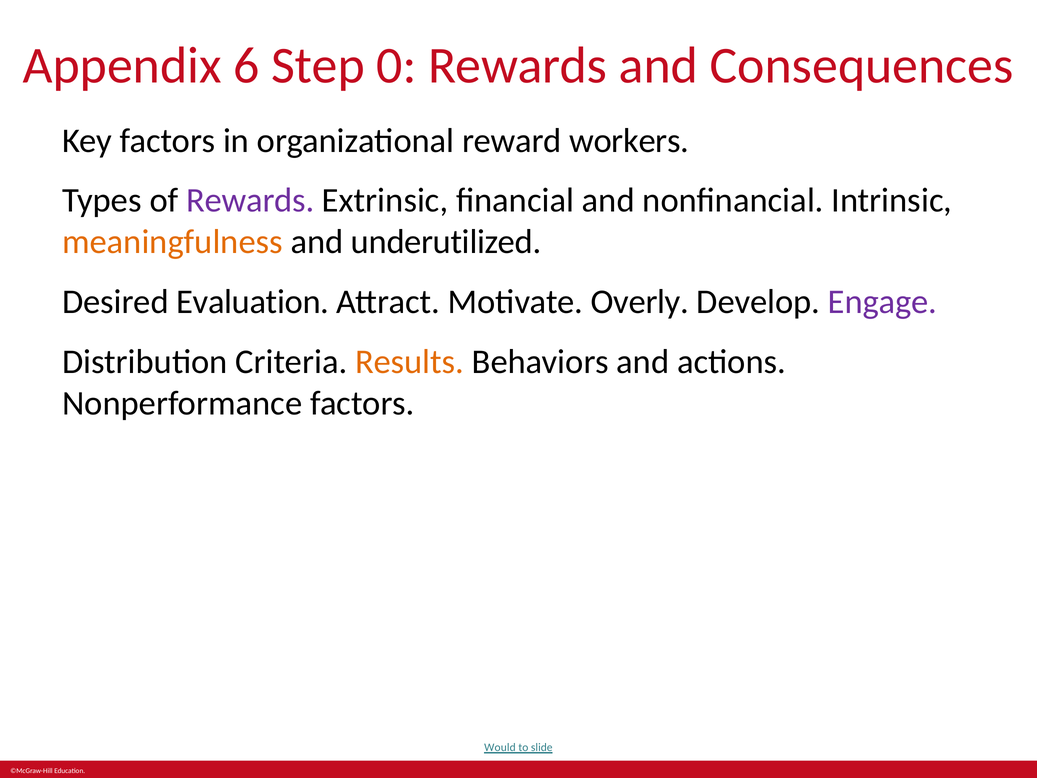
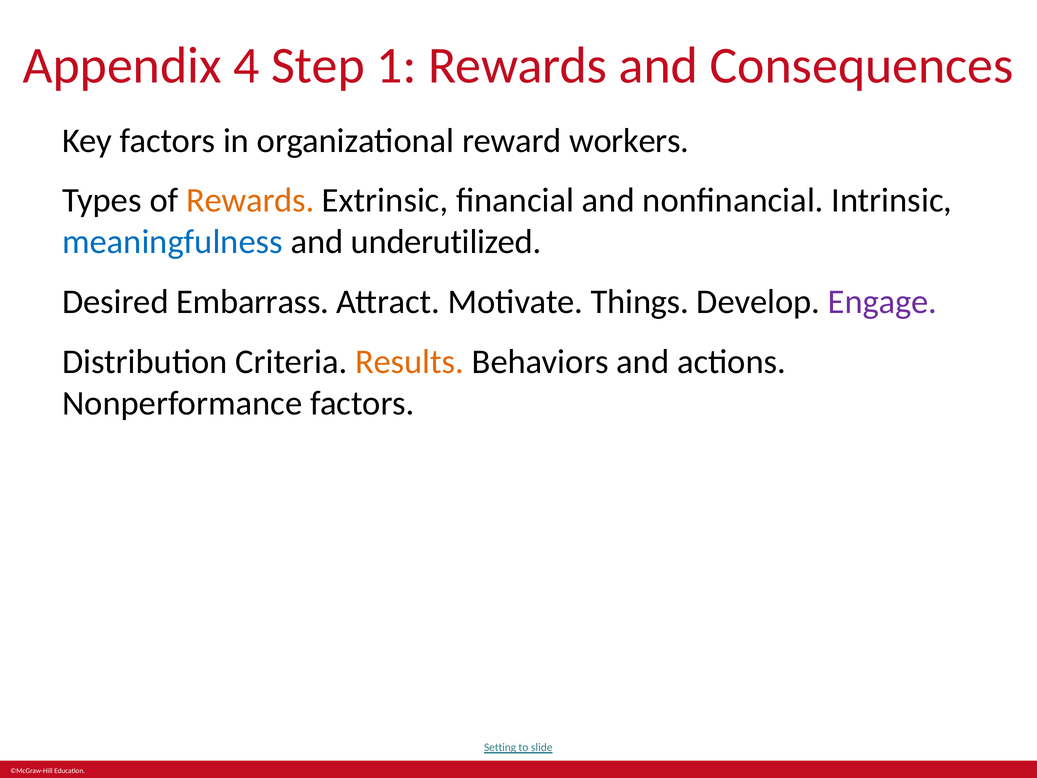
6: 6 -> 4
0: 0 -> 1
Rewards at (250, 201) colour: purple -> orange
meaningfulness colour: orange -> blue
Evaluation: Evaluation -> Embarrass
Overly: Overly -> Things
Would: Would -> Setting
